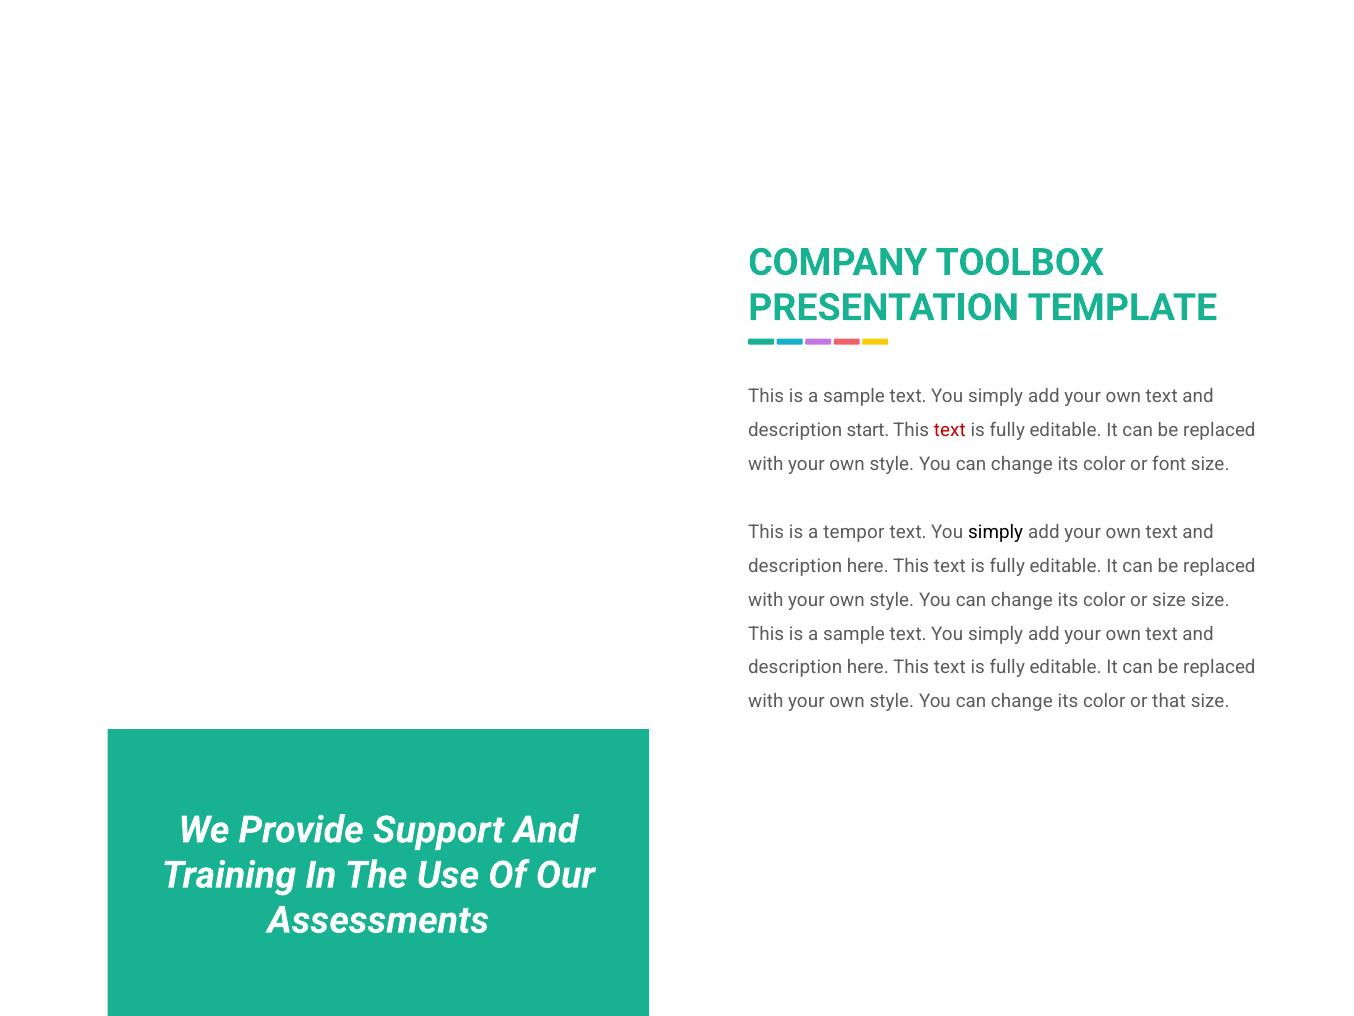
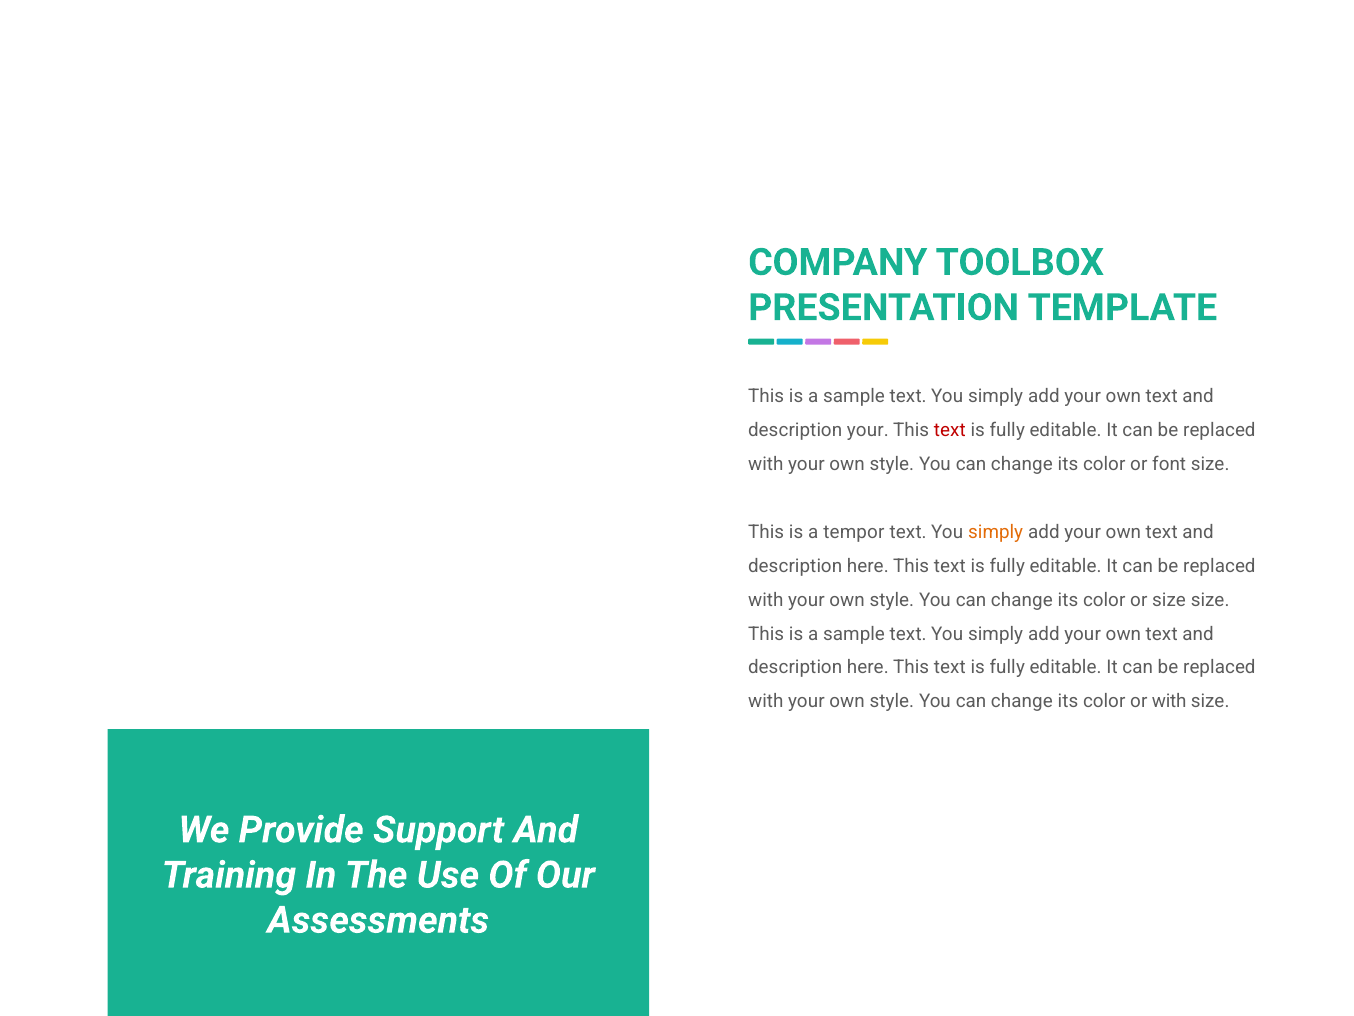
description start: start -> your
simply at (996, 532) colour: black -> orange
or that: that -> with
